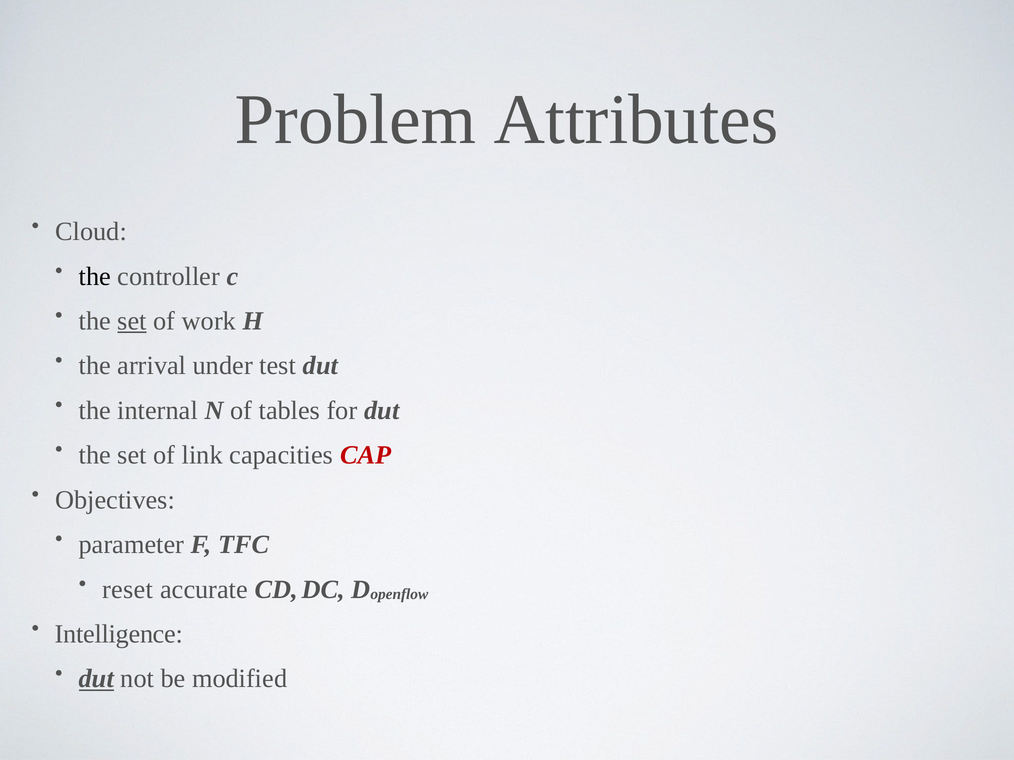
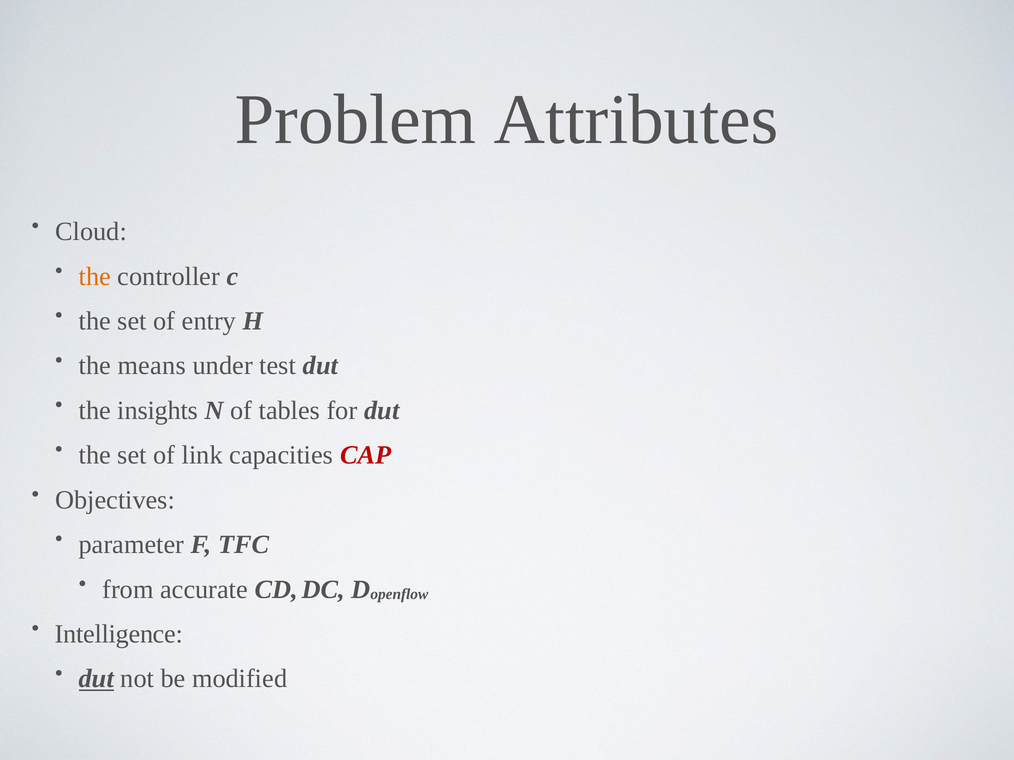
the at (95, 277) colour: black -> orange
set at (132, 321) underline: present -> none
work: work -> entry
arrival: arrival -> means
internal: internal -> insights
reset: reset -> from
